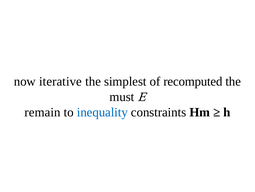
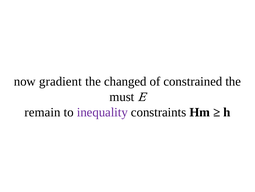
iterative: iterative -> gradient
simplest: simplest -> changed
recomputed: recomputed -> constrained
inequality colour: blue -> purple
